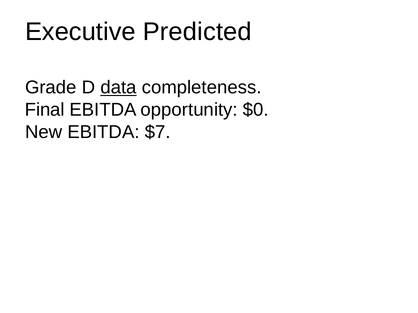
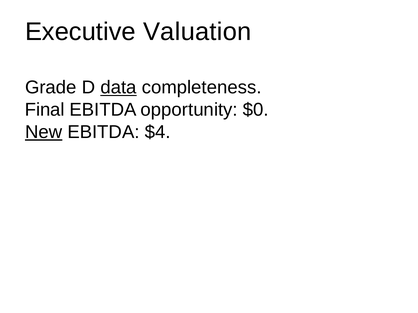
Predicted: Predicted -> Valuation
New underline: none -> present
$7: $7 -> $4
